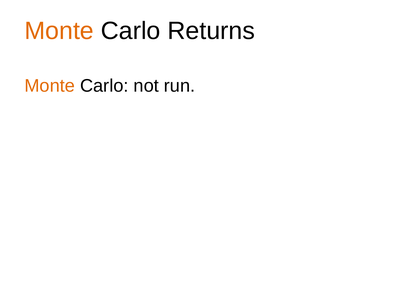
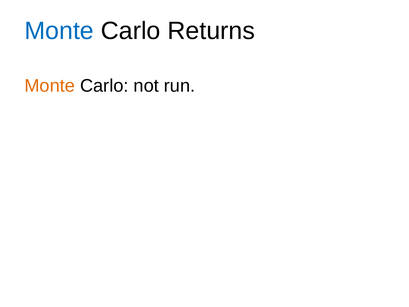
Monte at (59, 31) colour: orange -> blue
